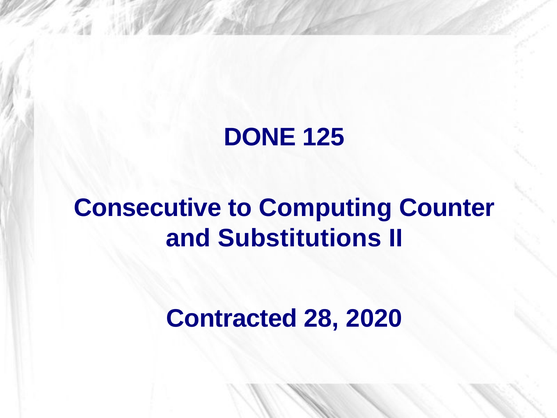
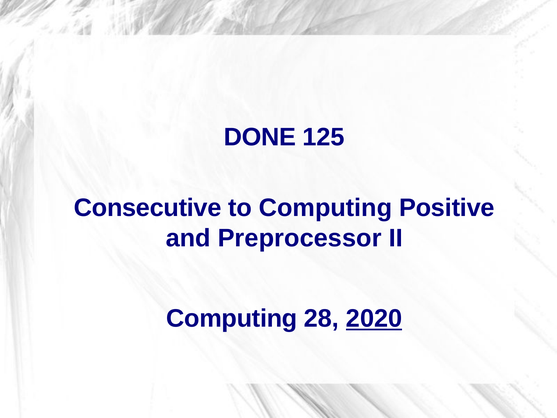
Counter: Counter -> Positive
Substitutions: Substitutions -> Preprocessor
Contracted at (232, 318): Contracted -> Computing
2020 underline: none -> present
